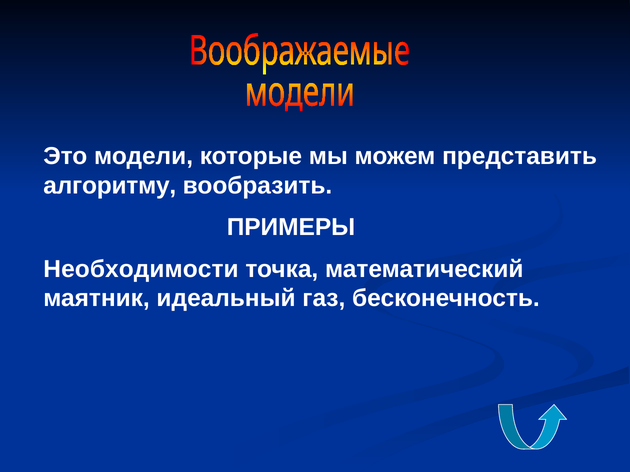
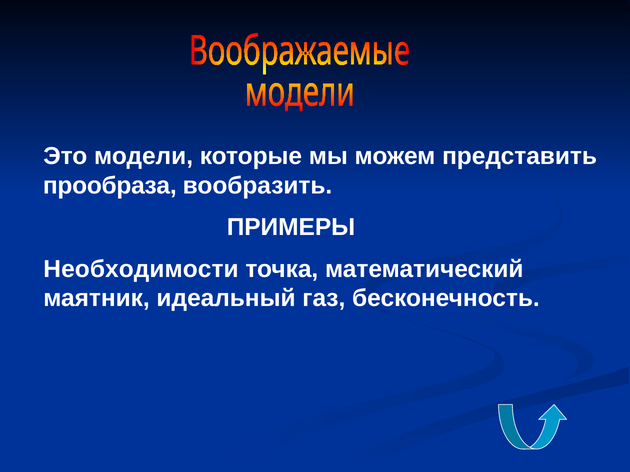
алгоритму: алгоритму -> прообраза
